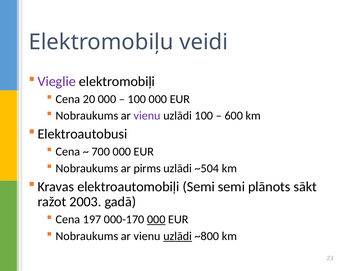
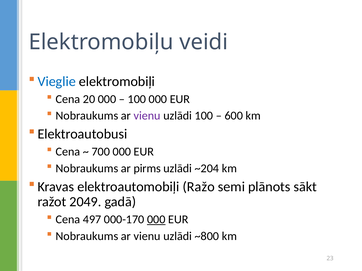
Vieglie colour: purple -> blue
~504: ~504 -> ~204
elektroautomobiļi Semi: Semi -> Ražo
2003: 2003 -> 2049
197: 197 -> 497
uzlādi at (178, 237) underline: present -> none
